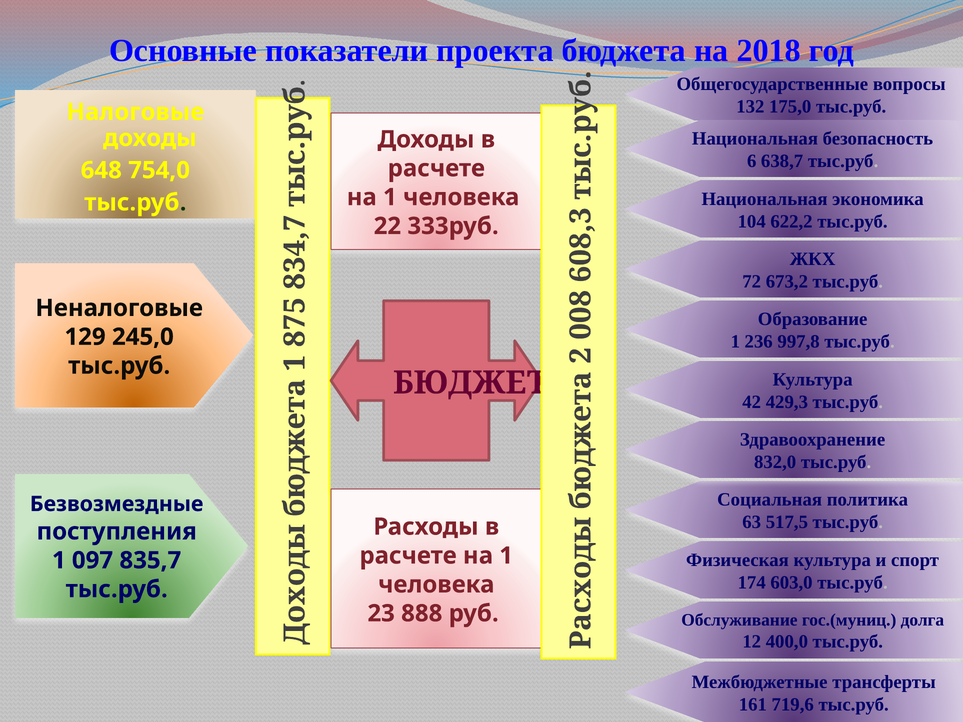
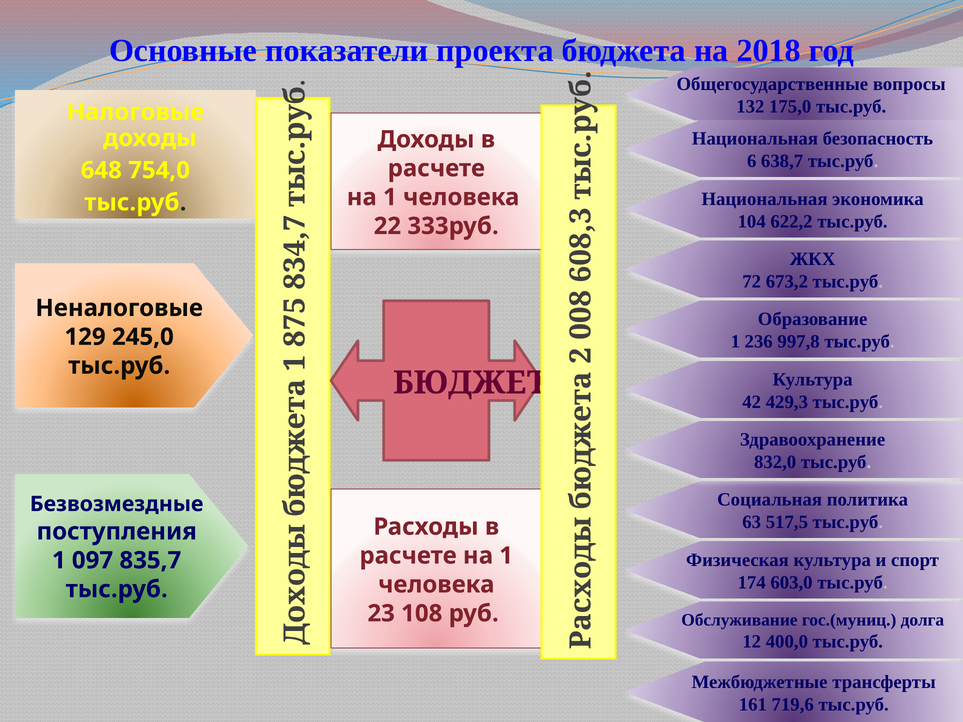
888: 888 -> 108
